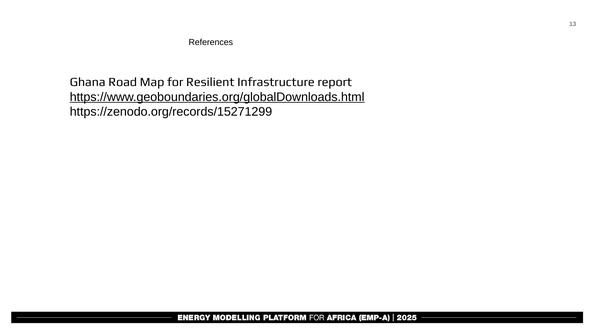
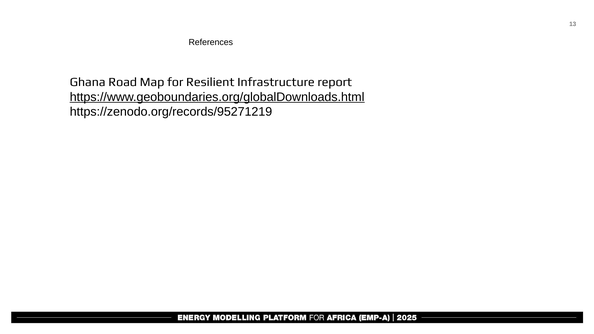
https://zenodo.org/records/15271299: https://zenodo.org/records/15271299 -> https://zenodo.org/records/95271219
